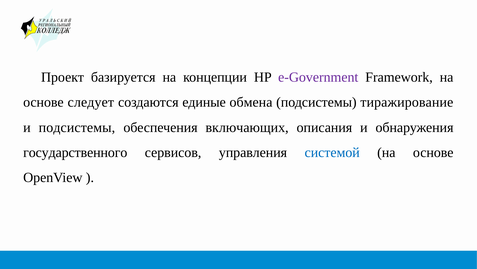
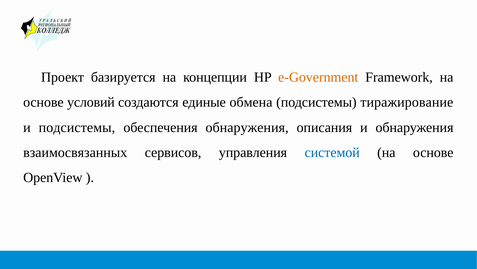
e-Government colour: purple -> orange
следует: следует -> условий
обеспечения включающих: включающих -> обнаружения
государственного: государственного -> взаимосвязанных
